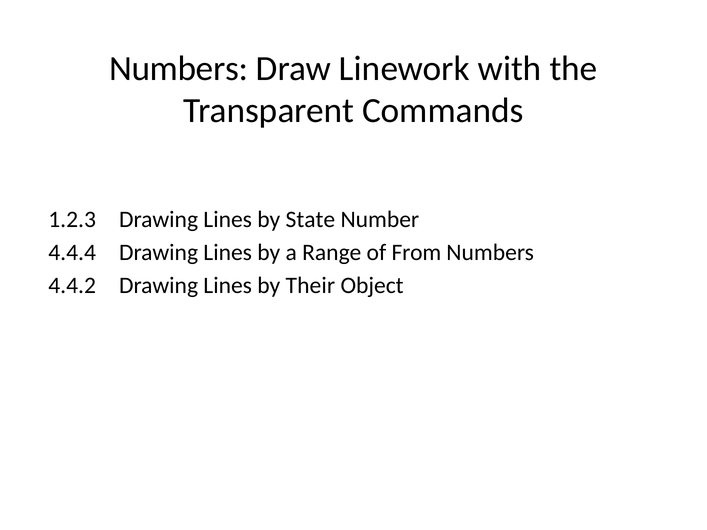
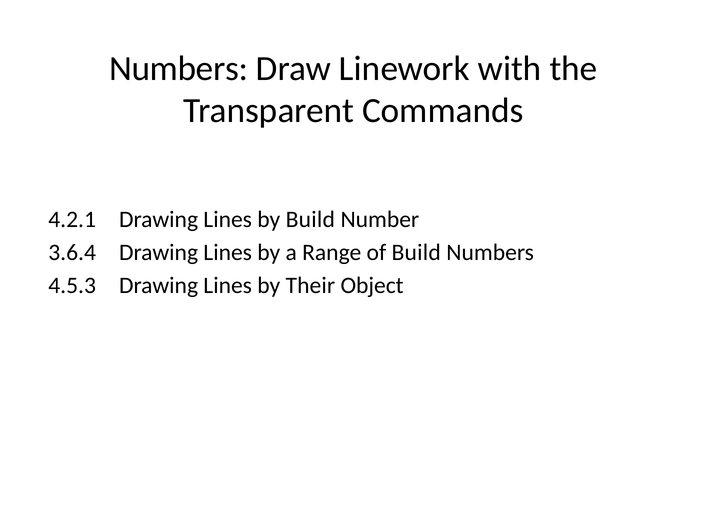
1.2.3: 1.2.3 -> 4.2.1
by State: State -> Build
4.4.4: 4.4.4 -> 3.6.4
of From: From -> Build
4.4.2: 4.4.2 -> 4.5.3
